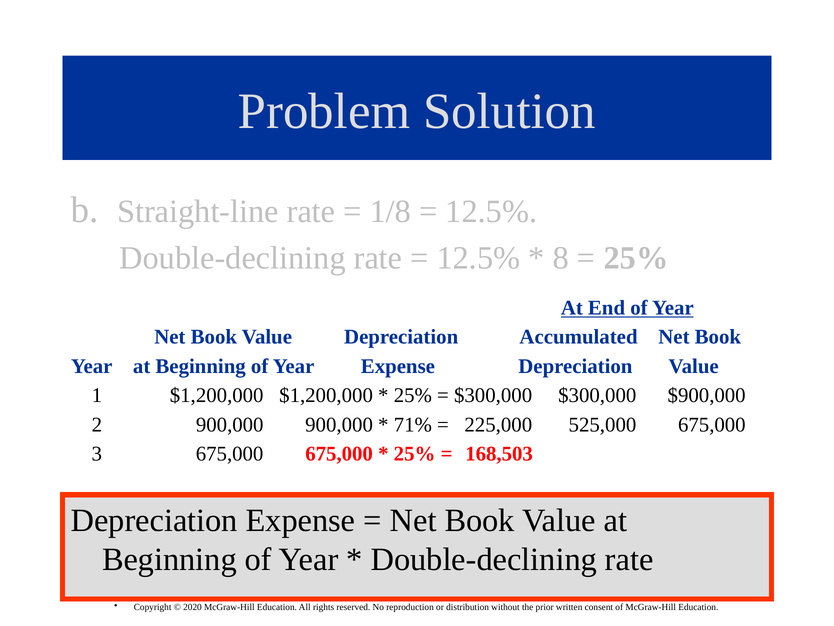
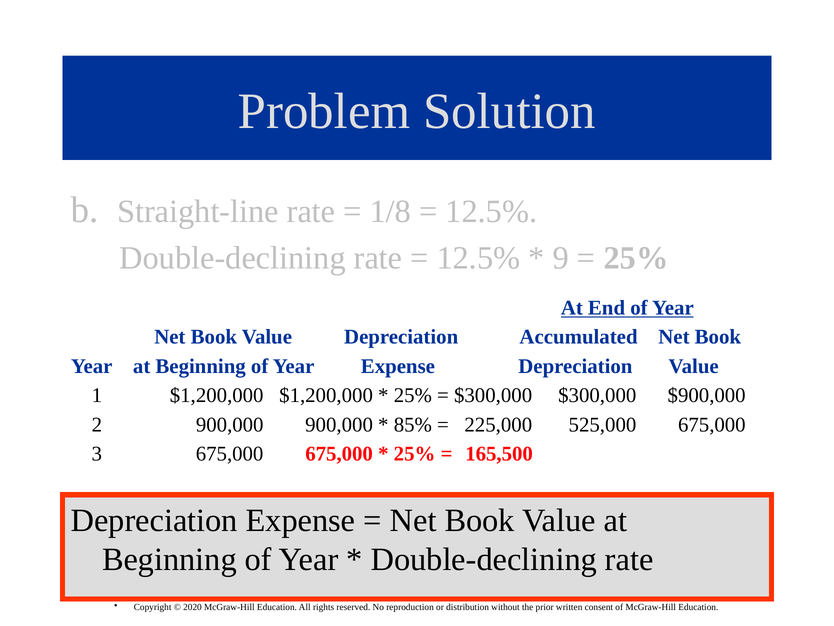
8: 8 -> 9
71%: 71% -> 85%
168,503: 168,503 -> 165,500
